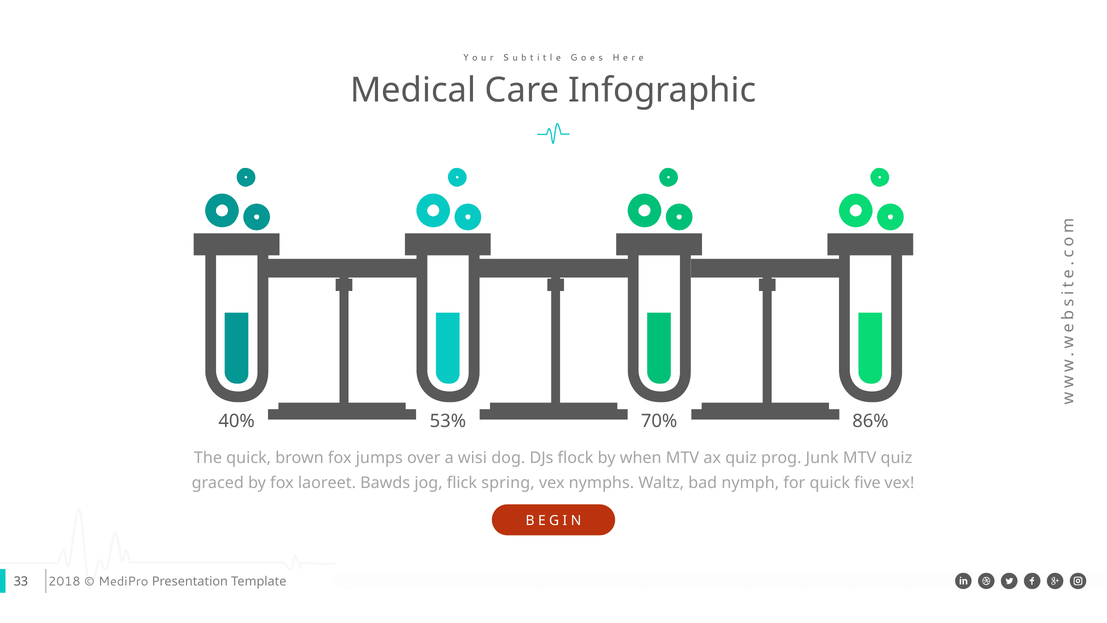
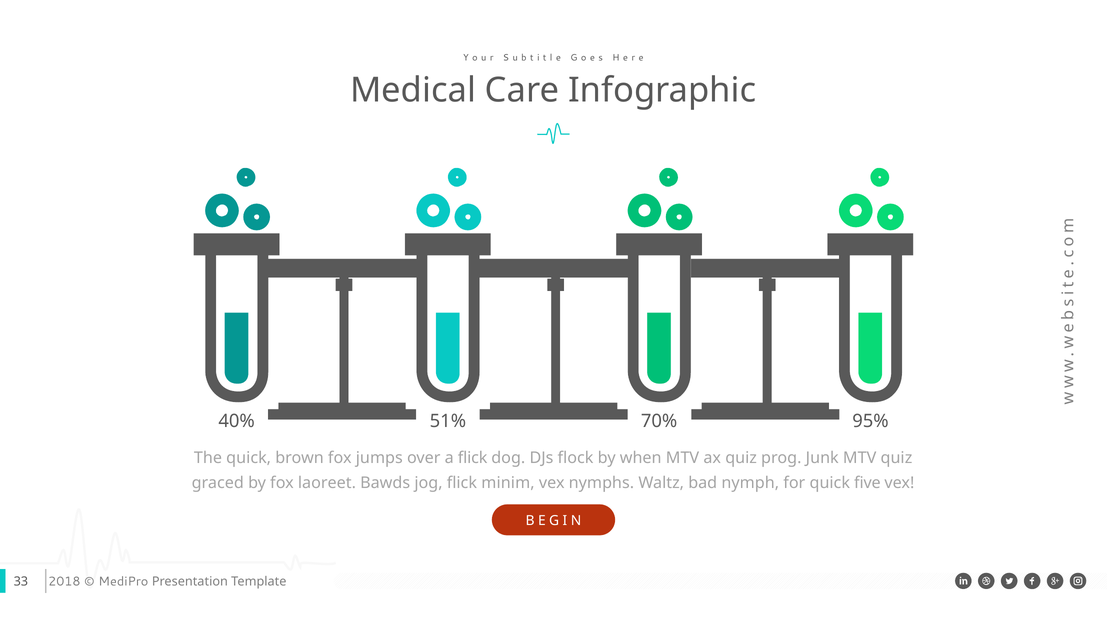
53%: 53% -> 51%
86%: 86% -> 95%
a wisi: wisi -> flick
spring: spring -> minim
